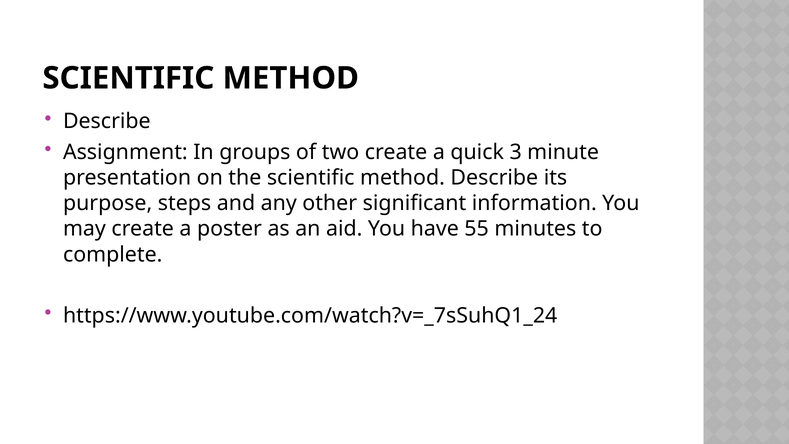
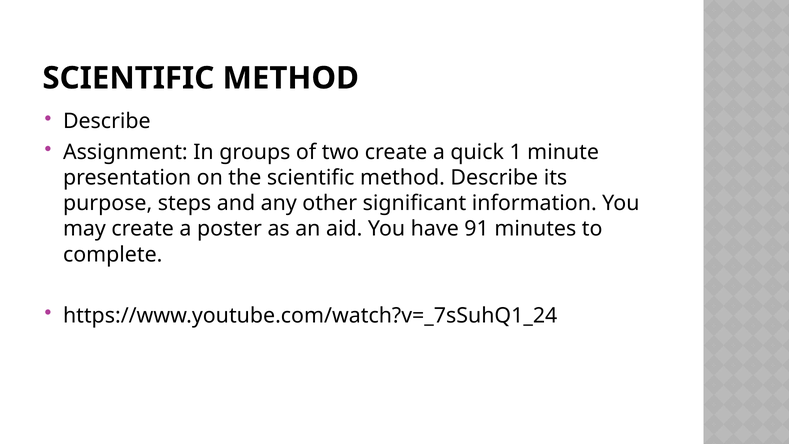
3: 3 -> 1
55: 55 -> 91
